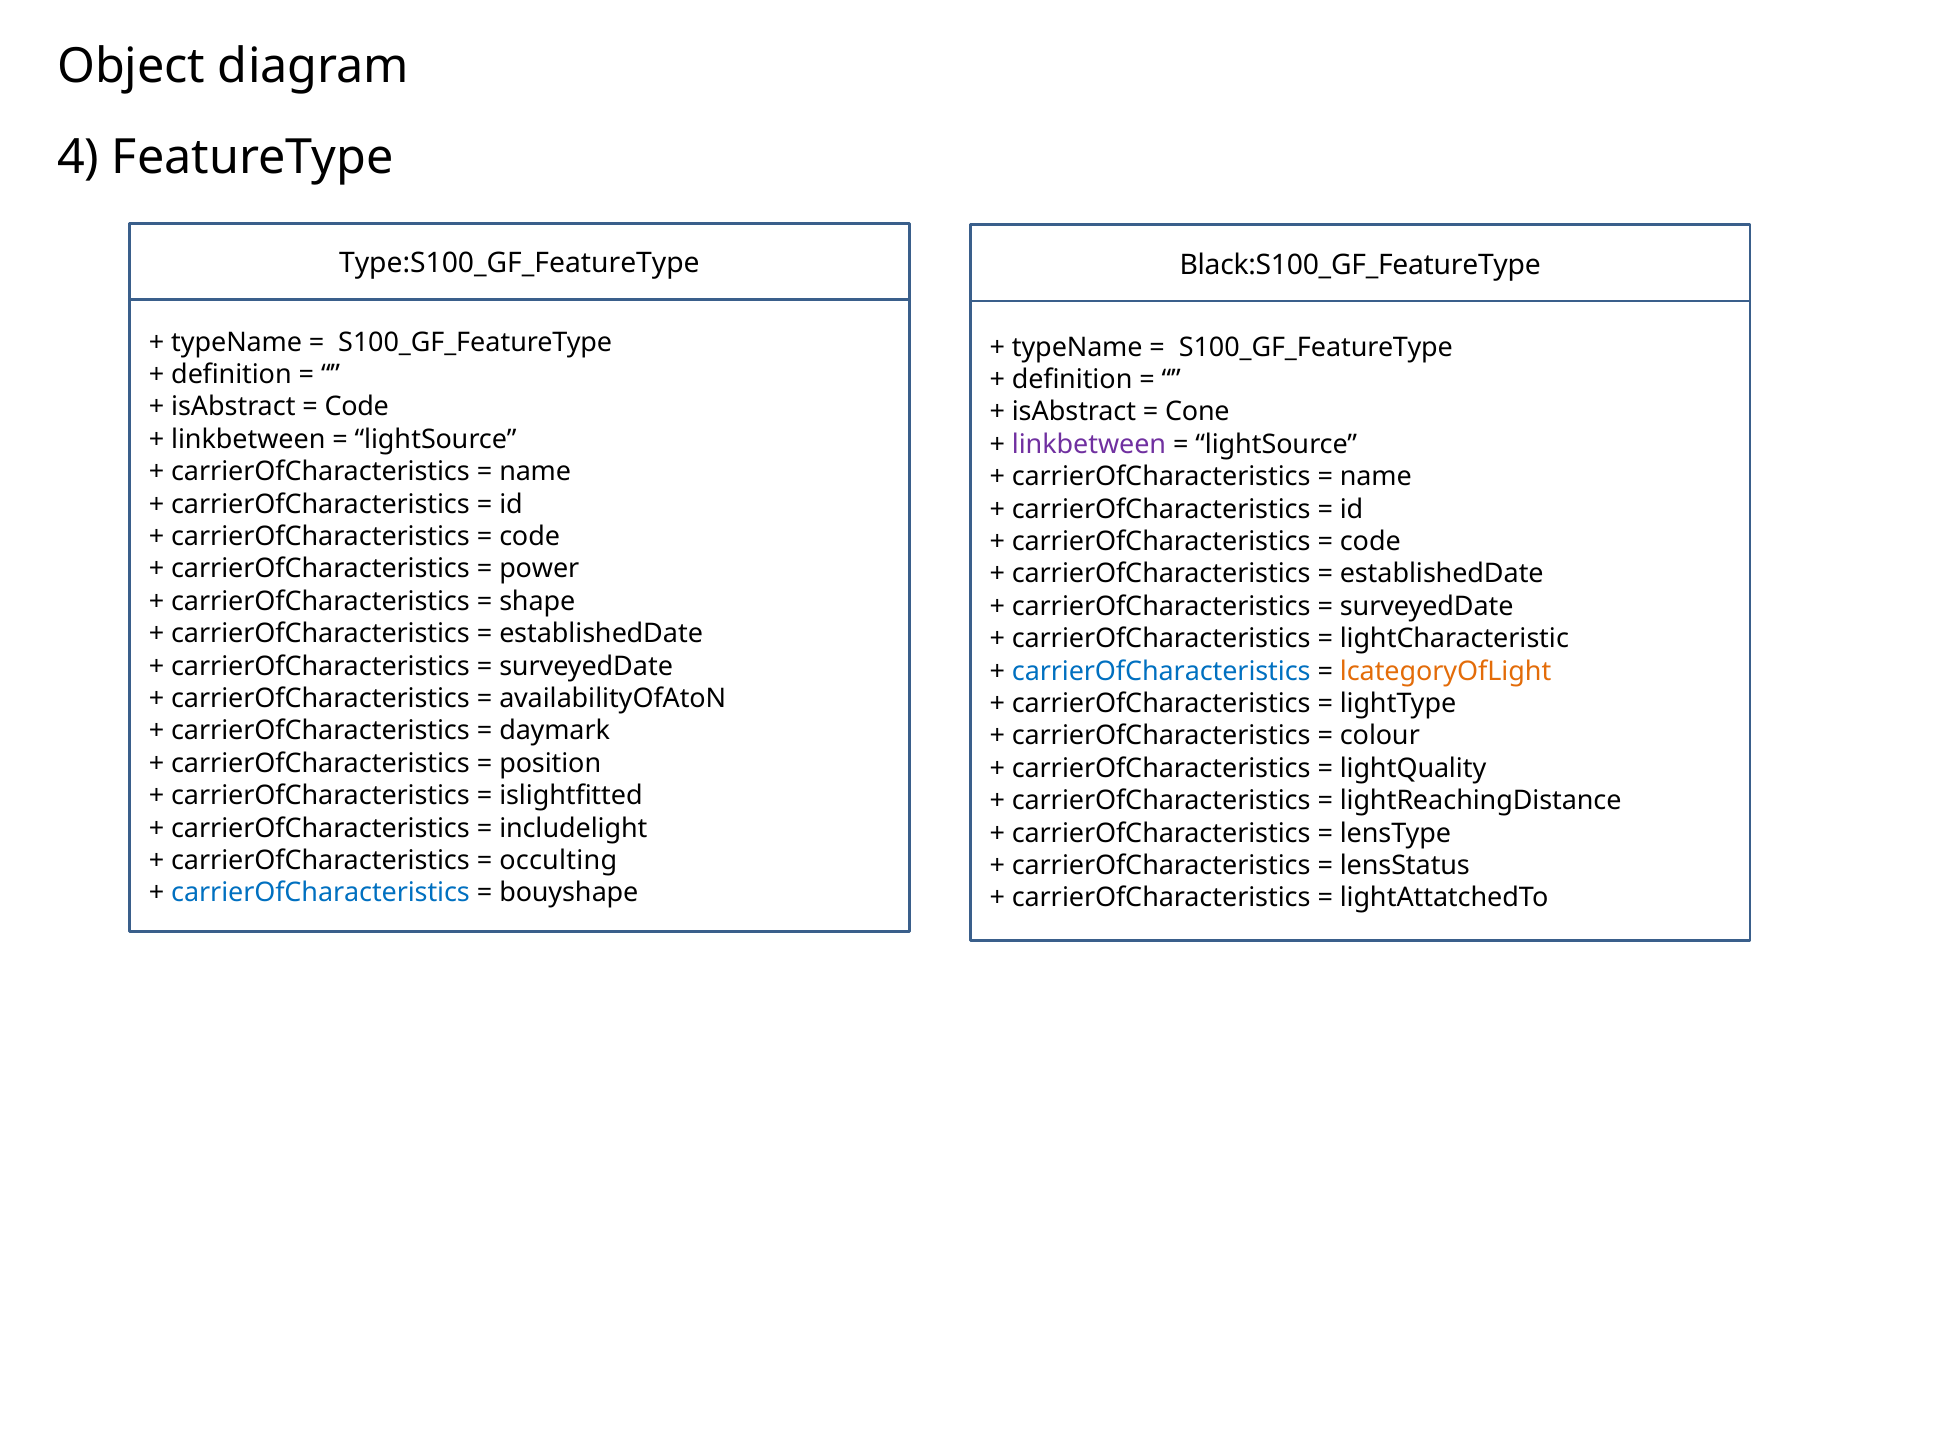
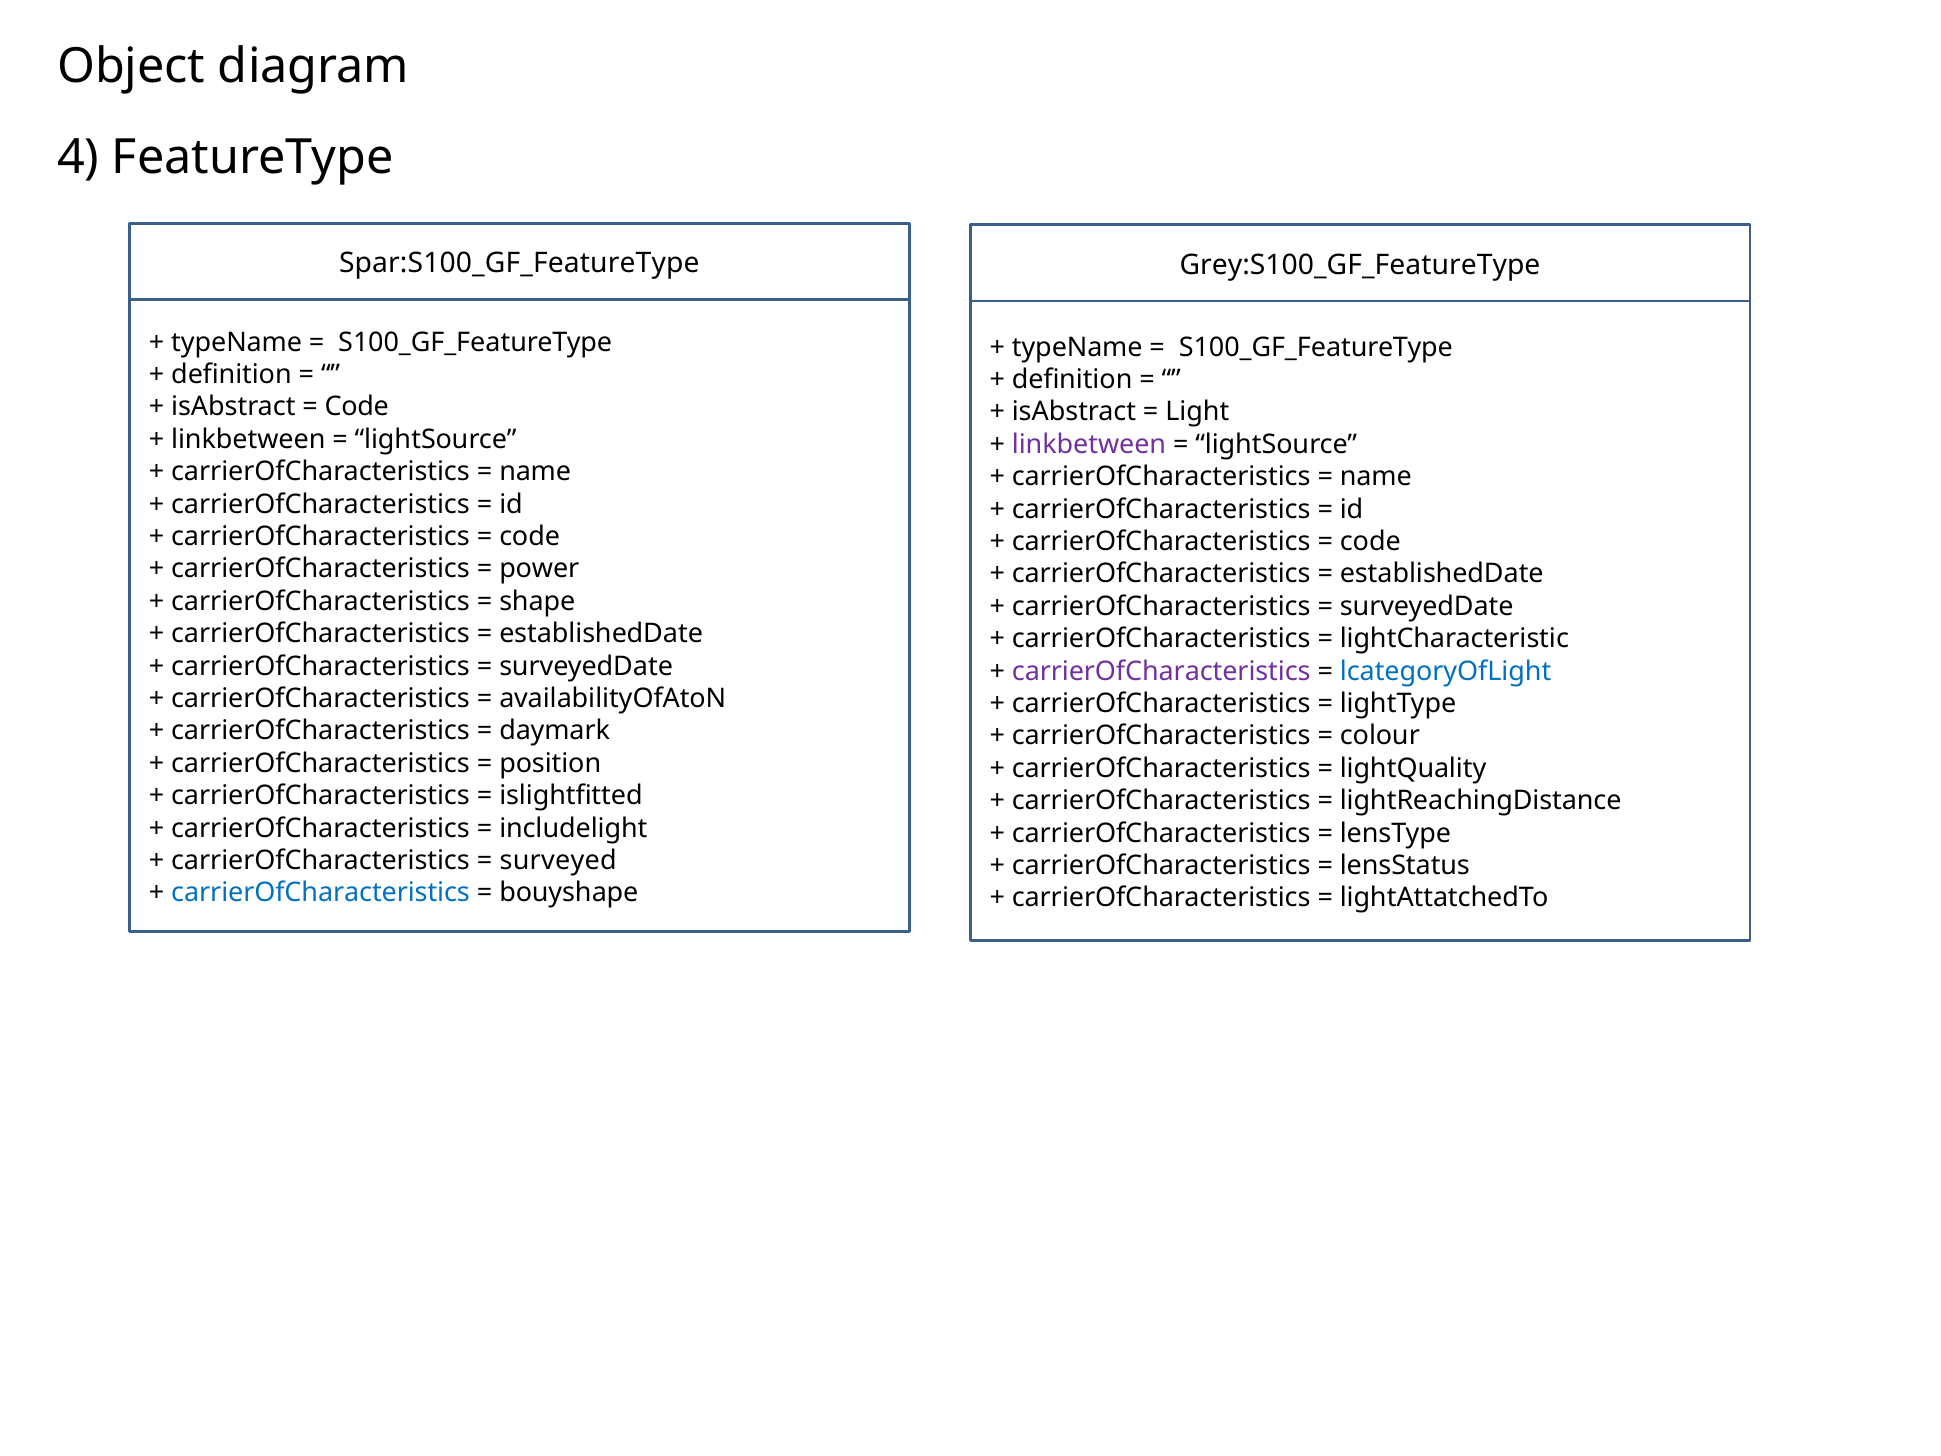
Type:S100_GF_FeatureType: Type:S100_GF_FeatureType -> Spar:S100_GF_FeatureType
Black:S100_GF_FeatureType: Black:S100_GF_FeatureType -> Grey:S100_GF_FeatureType
Cone: Cone -> Light
carrierOfCharacteristics at (1161, 671) colour: blue -> purple
lcategoryOfLight colour: orange -> blue
occulting: occulting -> surveyed
